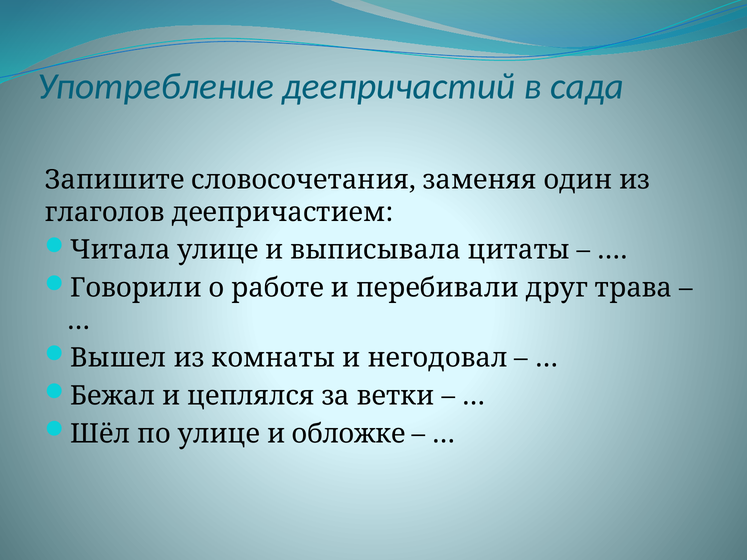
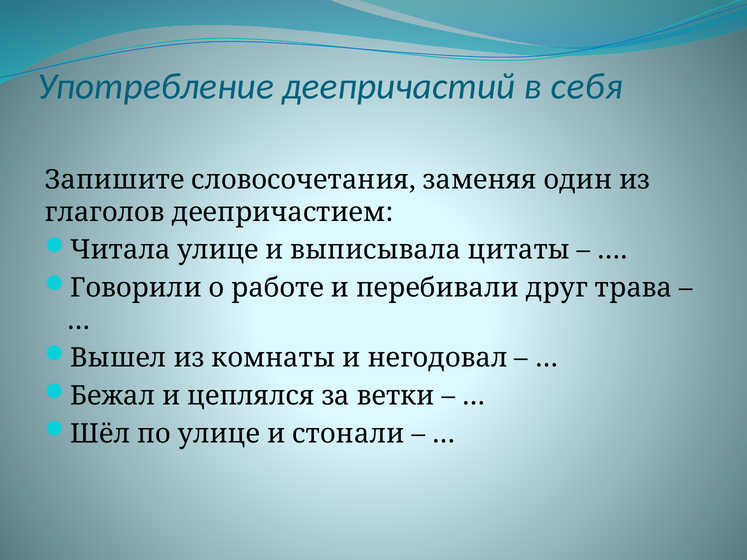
сада: сада -> себя
обложке: обложке -> стонали
